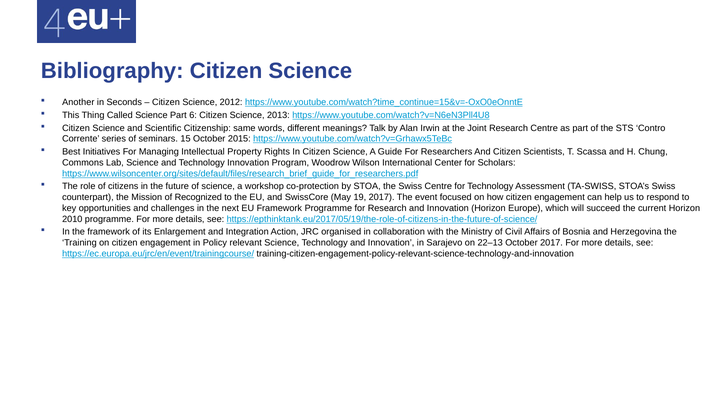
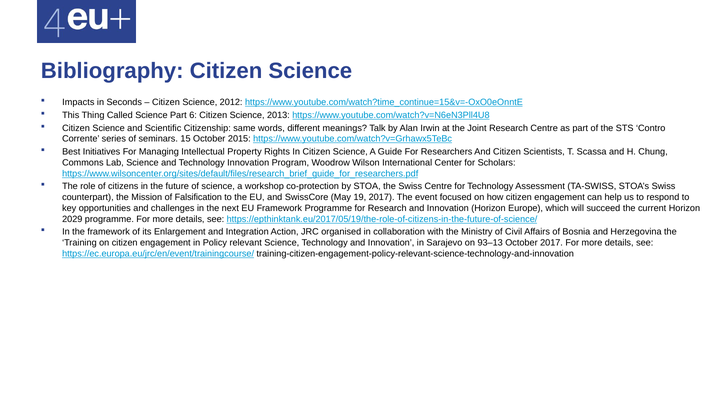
Another: Another -> Impacts
Recognized: Recognized -> Falsification
2010: 2010 -> 2029
22–13: 22–13 -> 93–13
